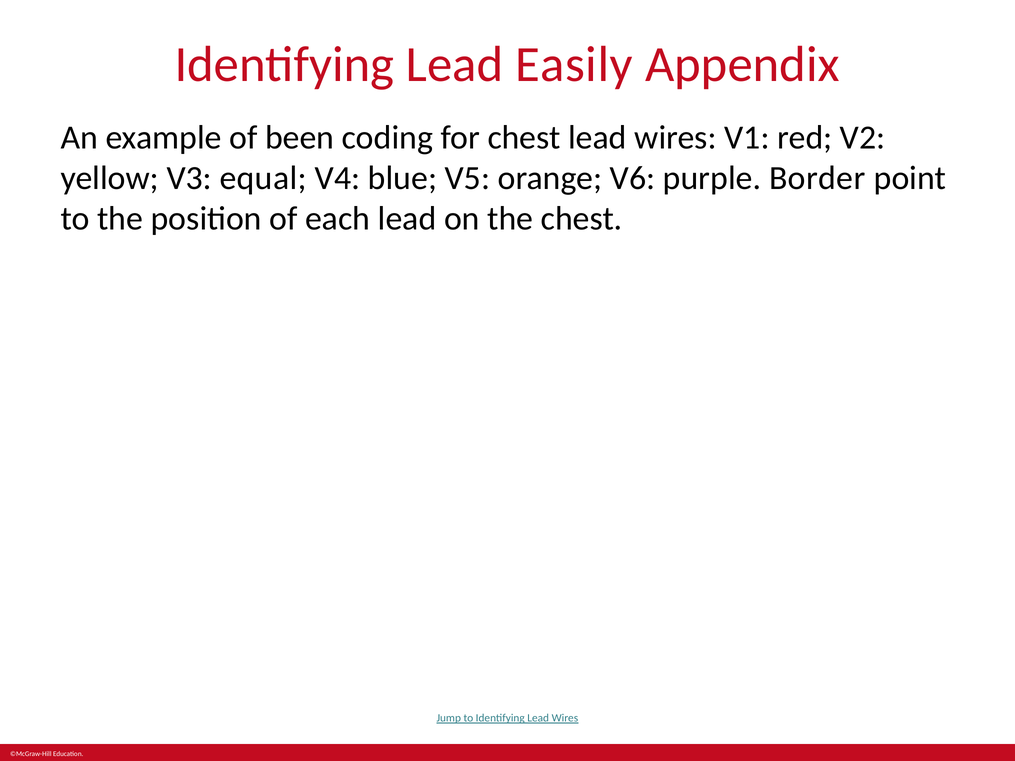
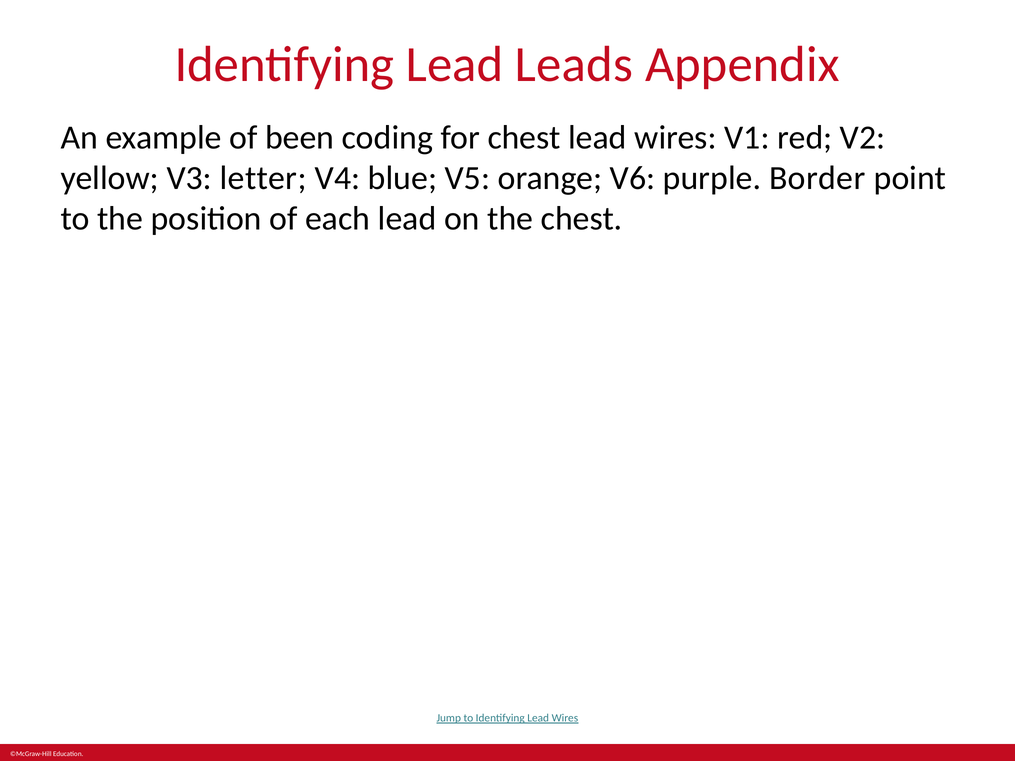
Easily: Easily -> Leads
equal: equal -> letter
